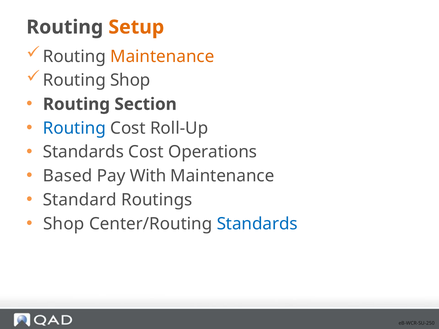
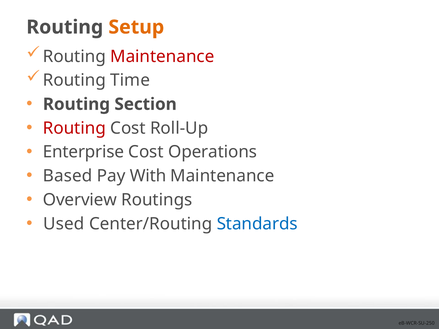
Maintenance at (162, 56) colour: orange -> red
Routing Shop: Shop -> Time
Routing at (74, 128) colour: blue -> red
Standards at (83, 152): Standards -> Enterprise
Standard: Standard -> Overview
Shop at (64, 224): Shop -> Used
